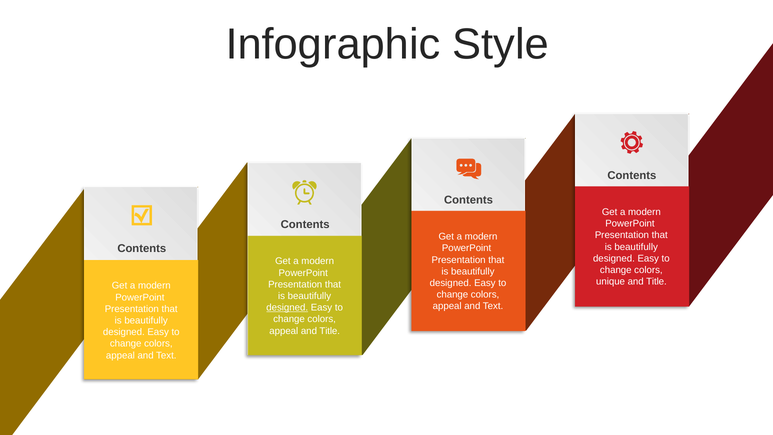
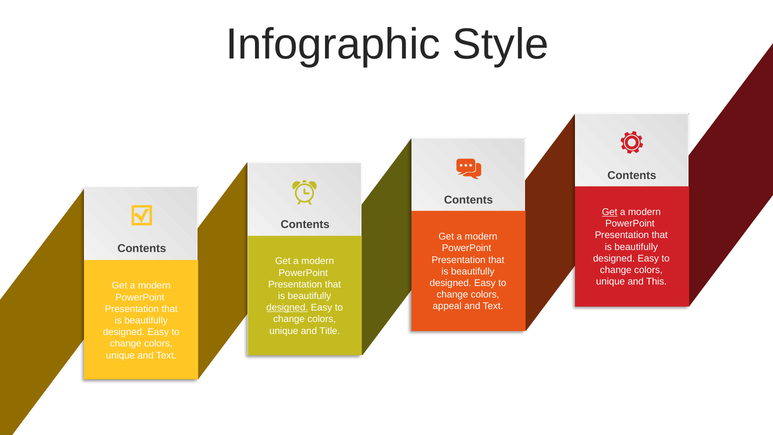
Get at (610, 212) underline: none -> present
Title at (656, 282): Title -> This
appeal at (284, 331): appeal -> unique
appeal at (120, 355): appeal -> unique
